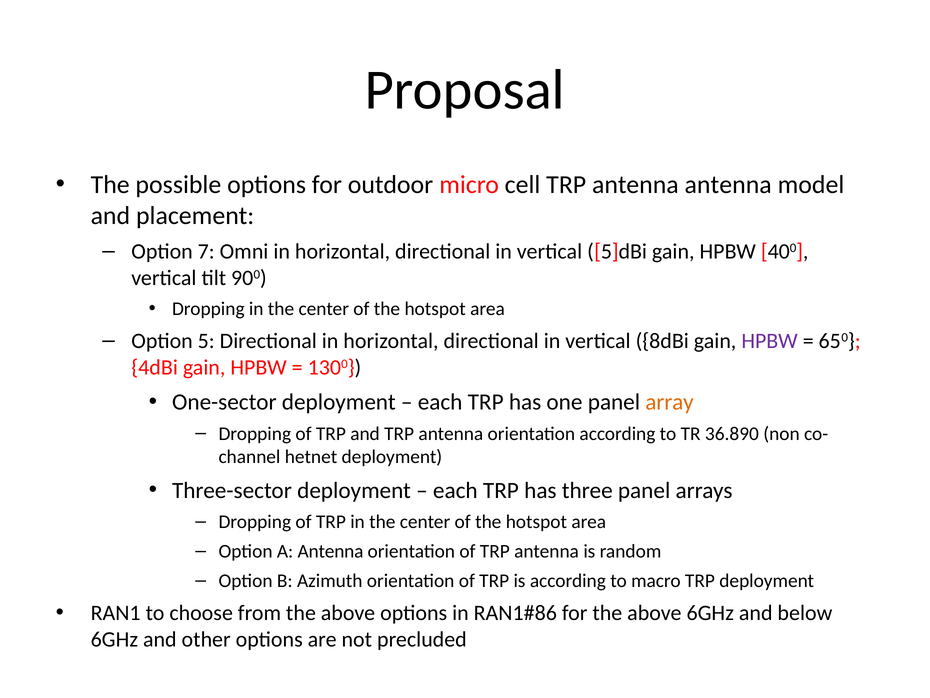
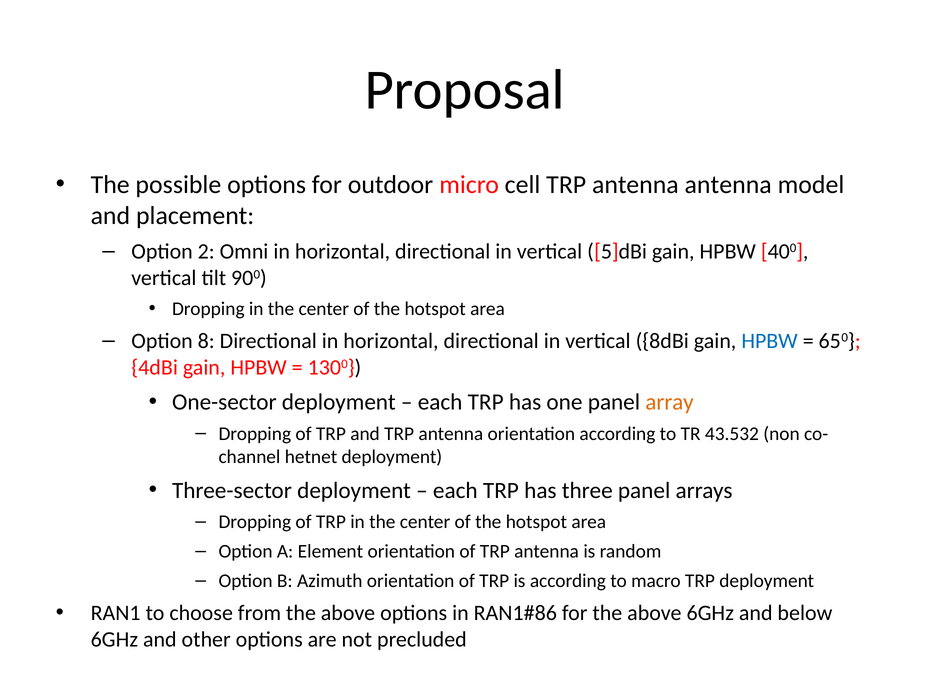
7: 7 -> 2
5: 5 -> 8
HPBW at (770, 341) colour: purple -> blue
36.890: 36.890 -> 43.532
A Antenna: Antenna -> Element
